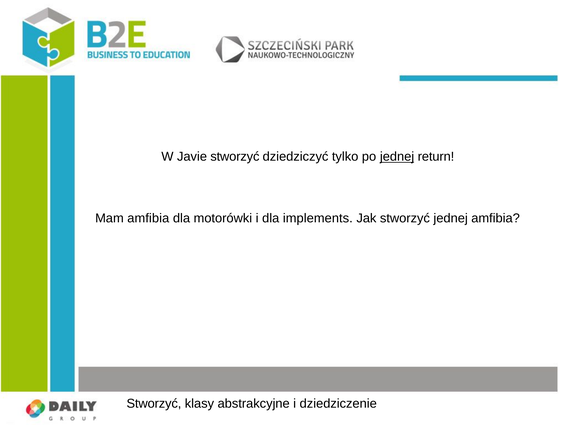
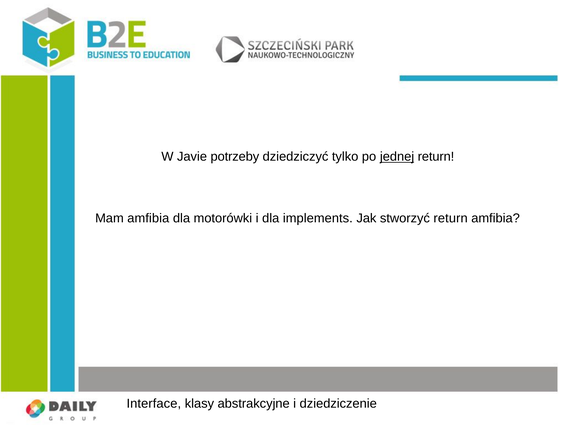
Javie stworzyć: stworzyć -> potrzeby
stworzyć jednej: jednej -> return
Stworzyć at (154, 404): Stworzyć -> Interface
